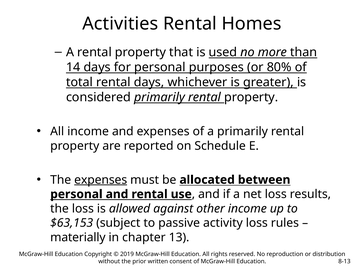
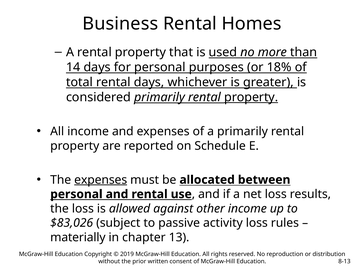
Activities: Activities -> Business
80%: 80% -> 18%
property at (251, 97) underline: none -> present
$63,153: $63,153 -> $83,026
